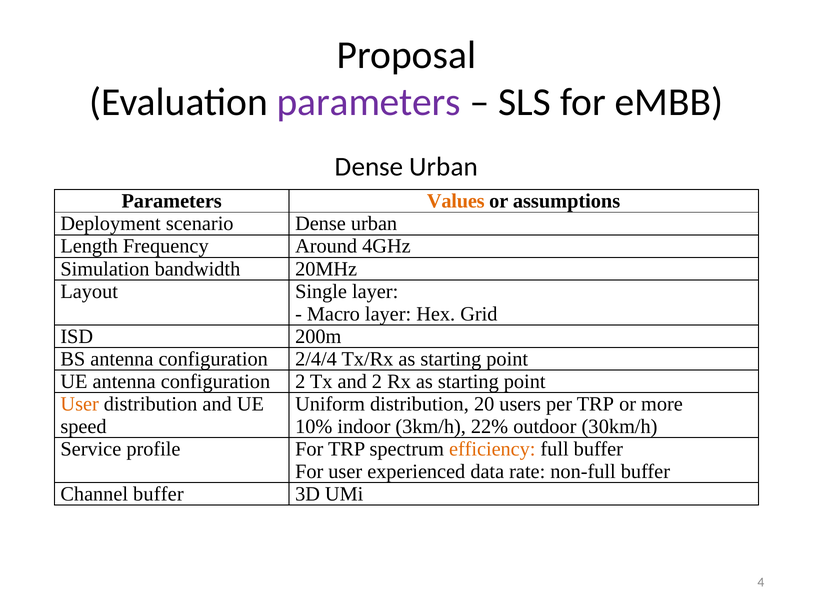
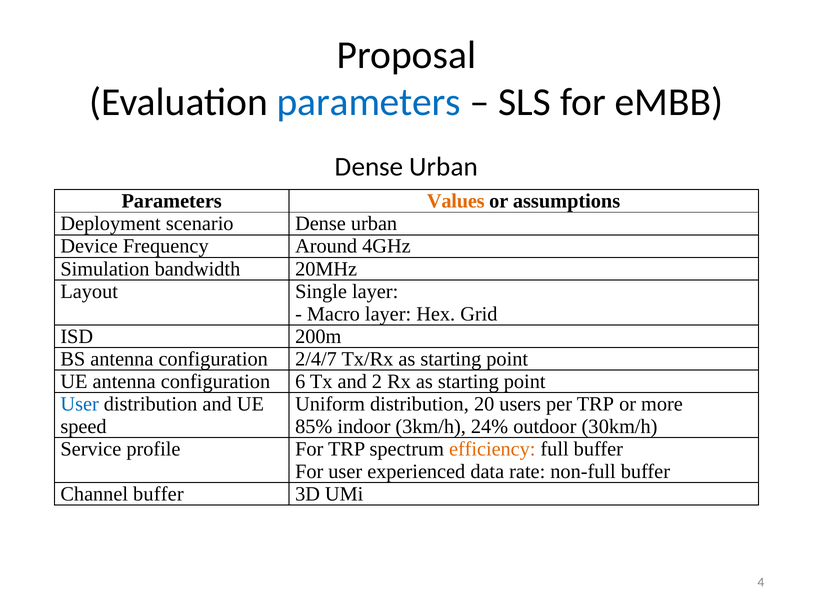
parameters at (369, 102) colour: purple -> blue
Length: Length -> Device
2/4/4: 2/4/4 -> 2/4/7
configuration 2: 2 -> 6
User at (80, 404) colour: orange -> blue
10%: 10% -> 85%
22%: 22% -> 24%
